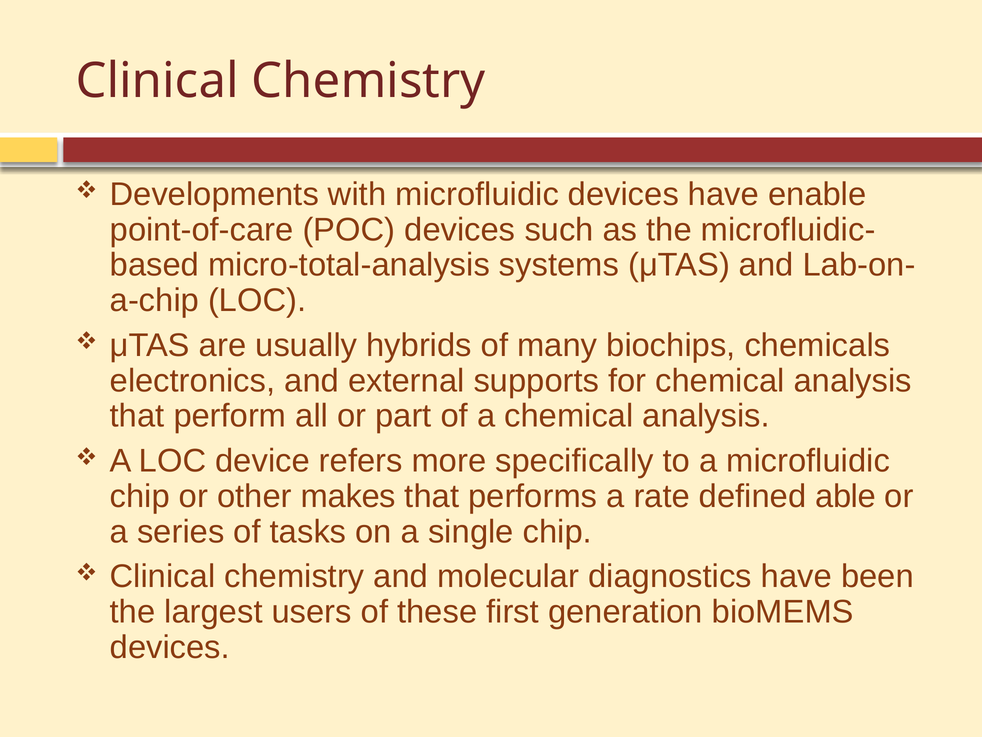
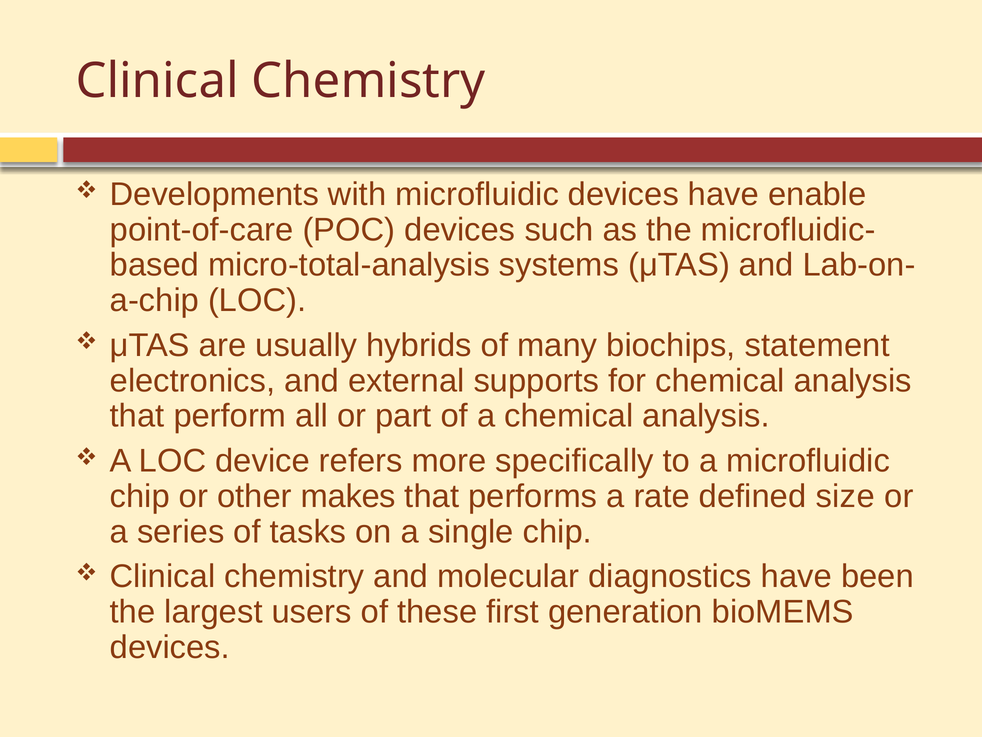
chemicals: chemicals -> statement
able: able -> size
